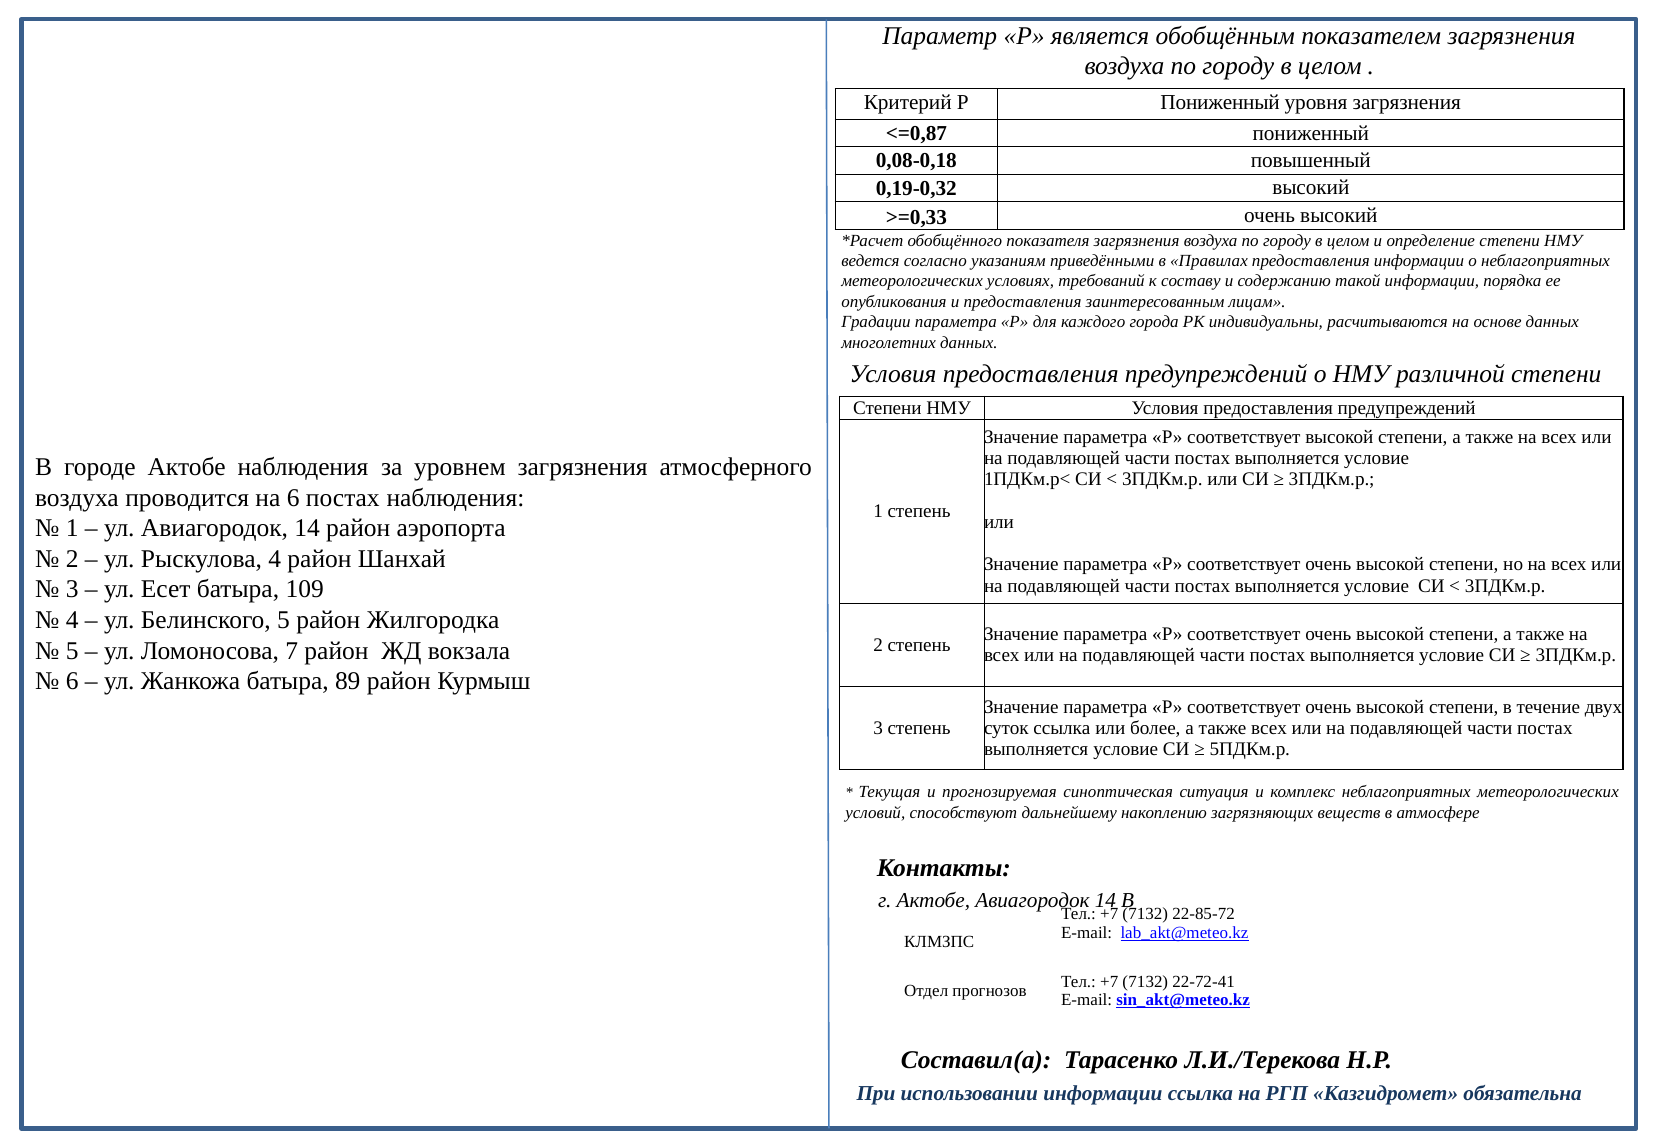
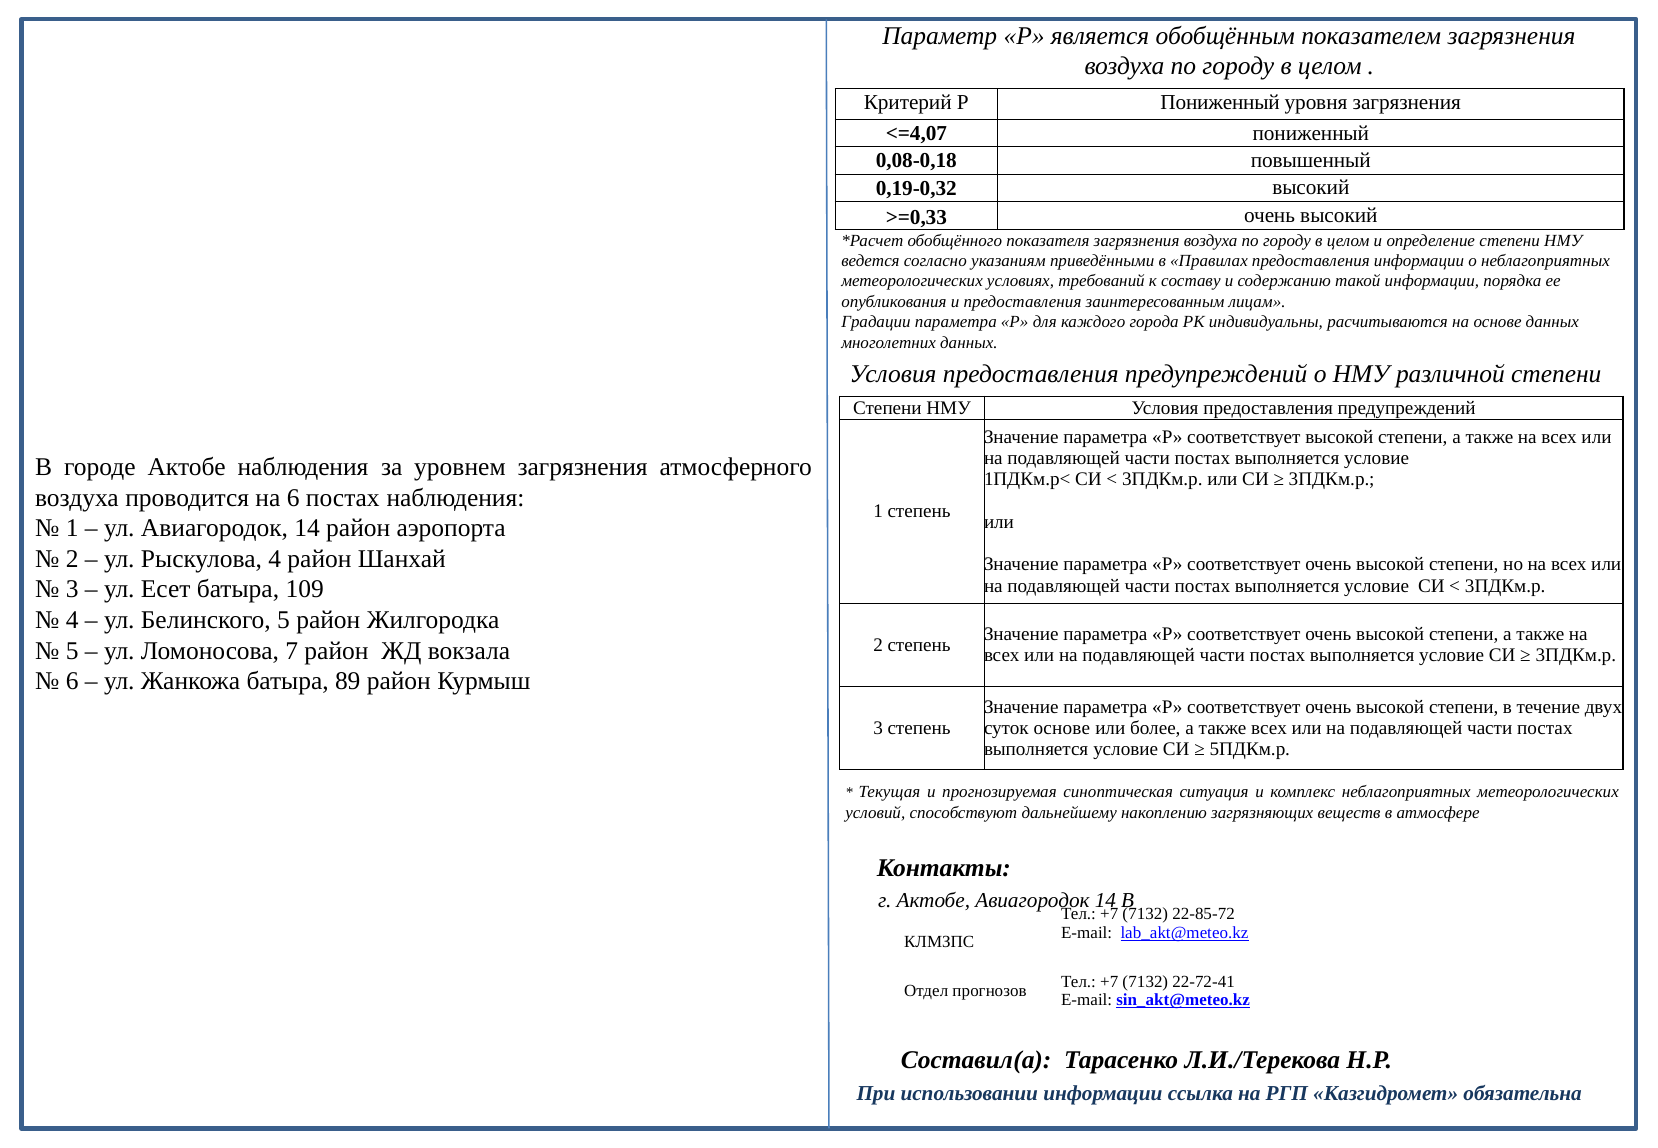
<=0,87: <=0,87 -> <=4,07
суток ссылка: ссылка -> основе
